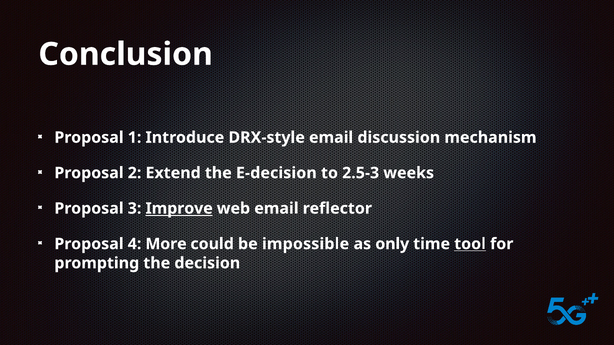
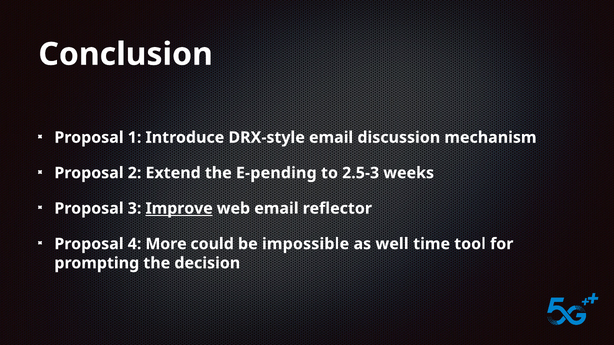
E-decision: E-decision -> E-pending
only: only -> well
tool underline: present -> none
